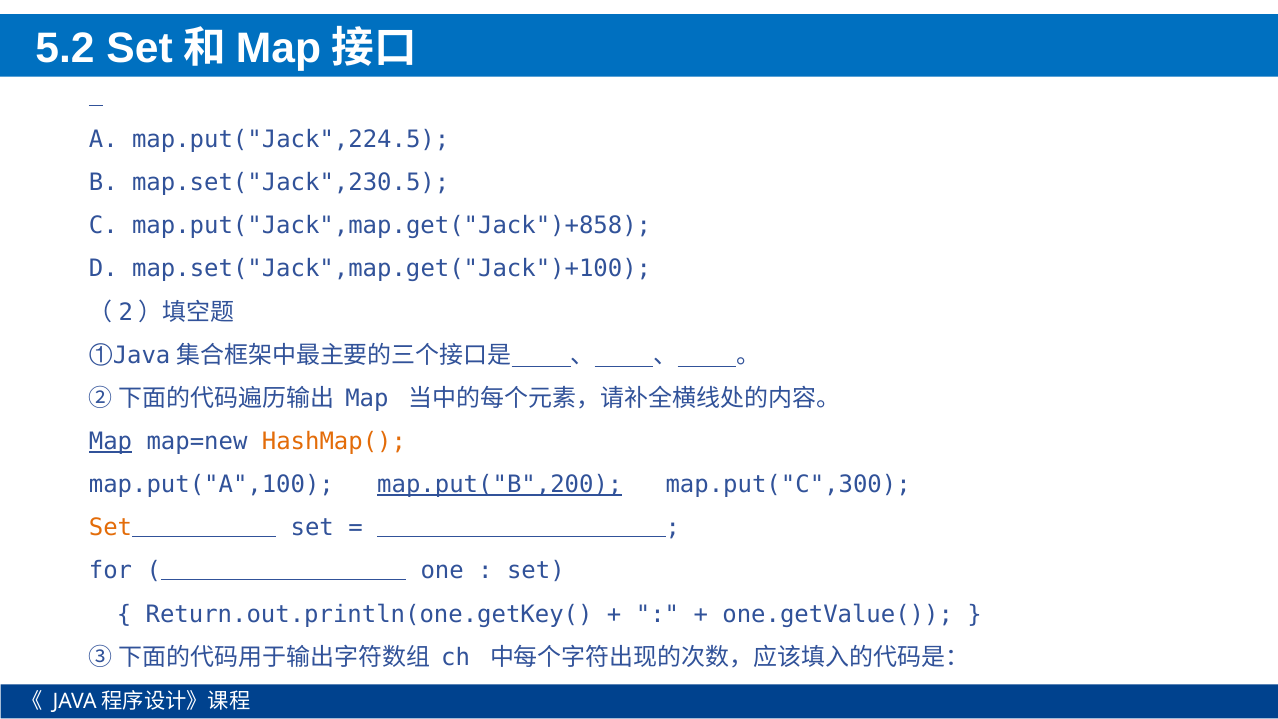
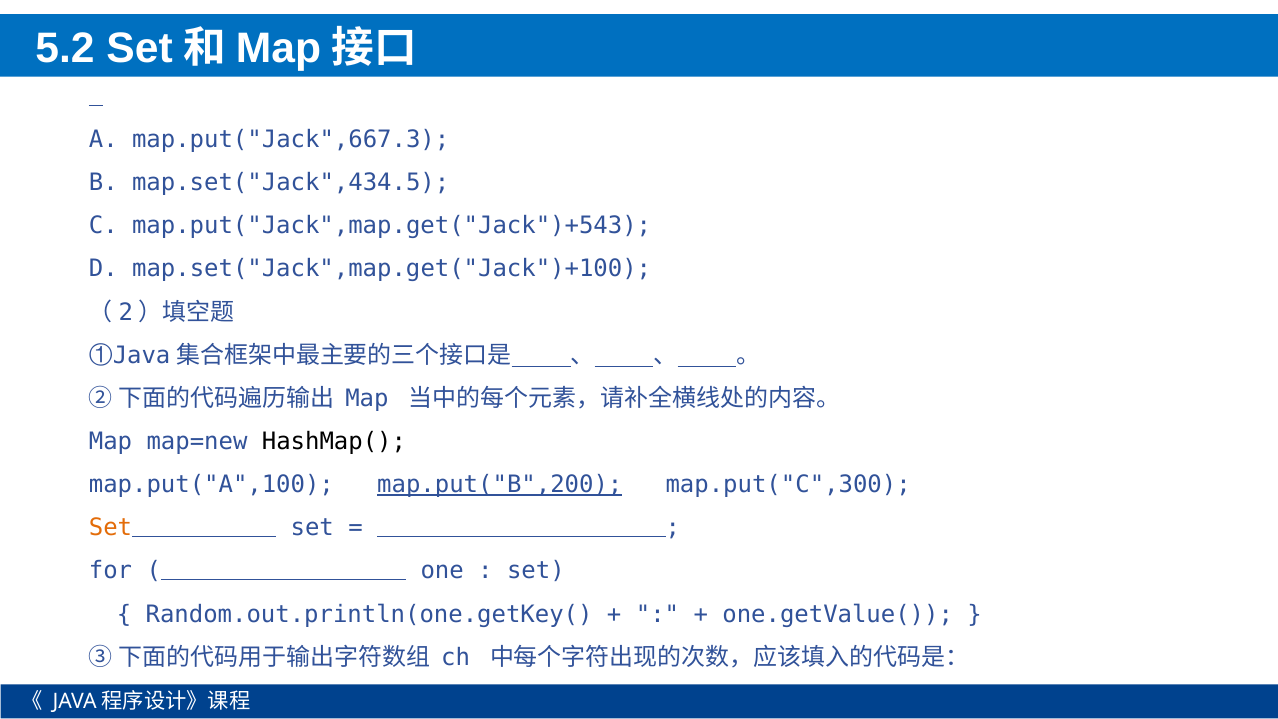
map.put("Jack",224.5: map.put("Jack",224.5 -> map.put("Jack",667.3
map.set("Jack",230.5: map.set("Jack",230.5 -> map.set("Jack",434.5
map.put("Jack",map.get("Jack")+858: map.put("Jack",map.get("Jack")+858 -> map.put("Jack",map.get("Jack")+543
Map at (111, 441) underline: present -> none
HashMap( colour: orange -> black
Return.out.println(one.getKey(: Return.out.println(one.getKey( -> Random.out.println(one.getKey(
